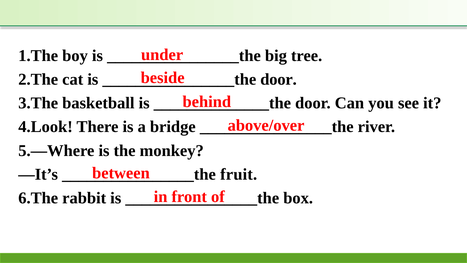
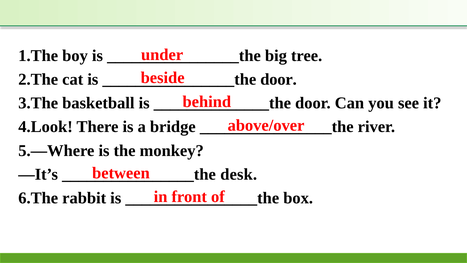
fruit: fruit -> desk
